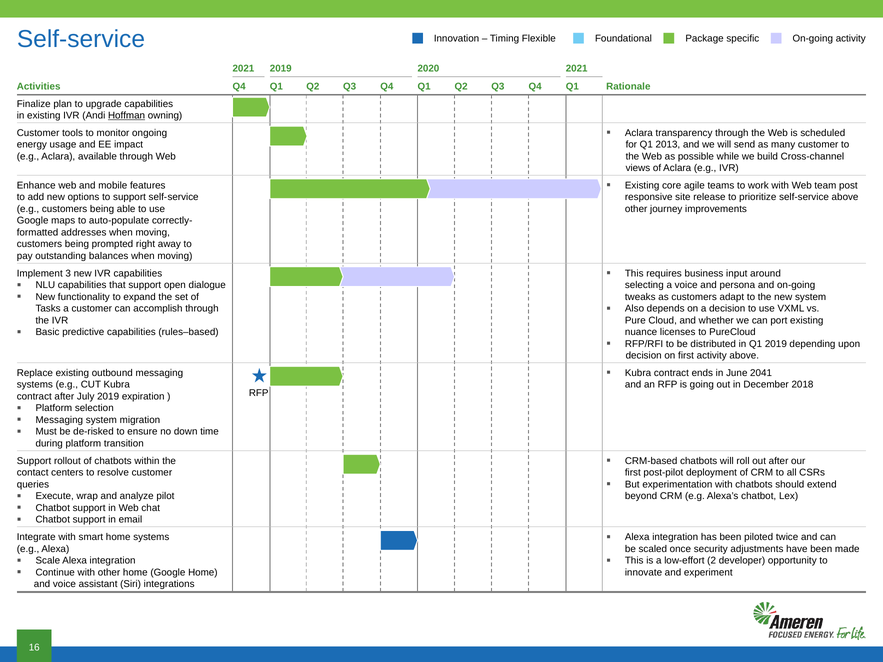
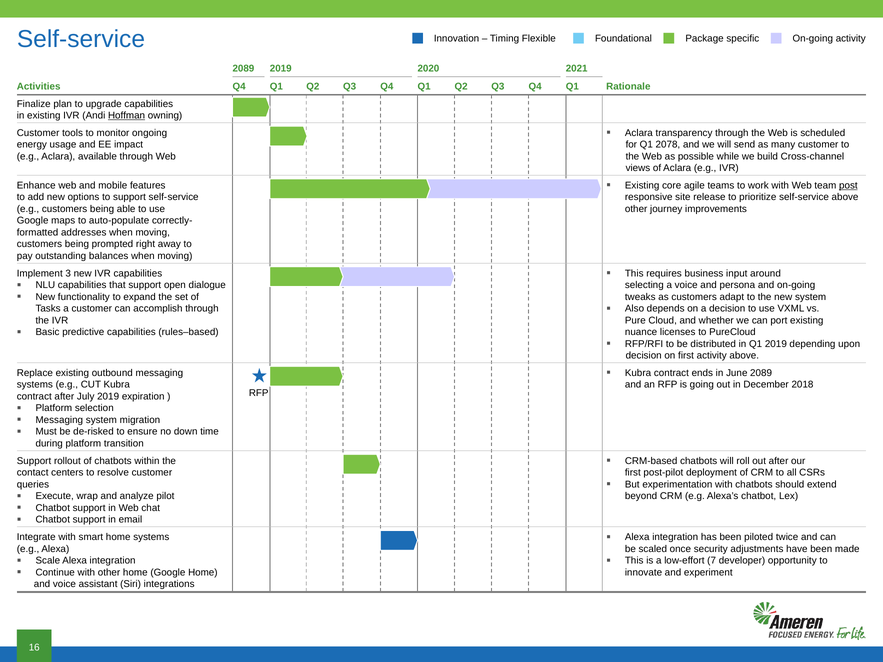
2021 at (243, 68): 2021 -> 2089
2013: 2013 -> 2078
post underline: none -> present
June 2041: 2041 -> 2089
2: 2 -> 7
